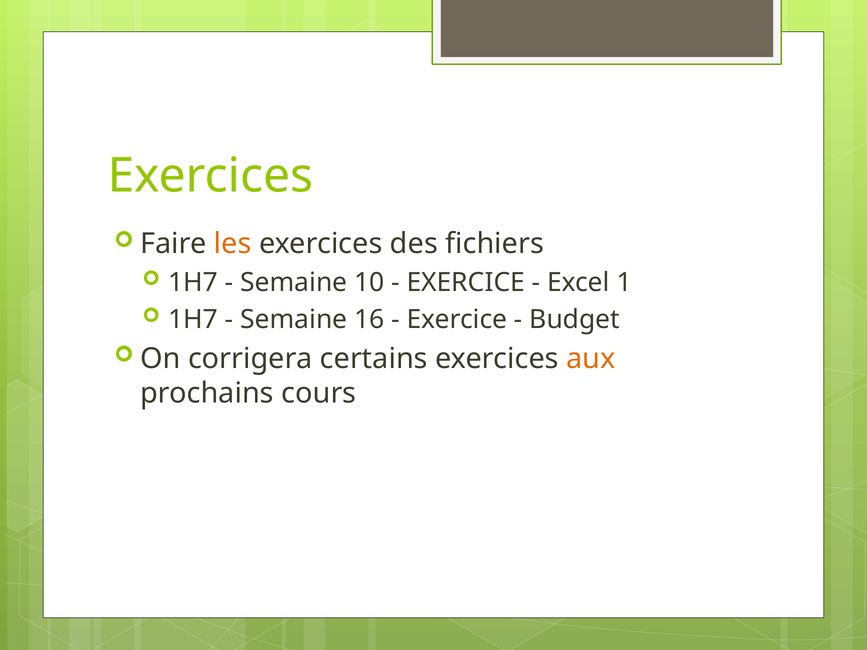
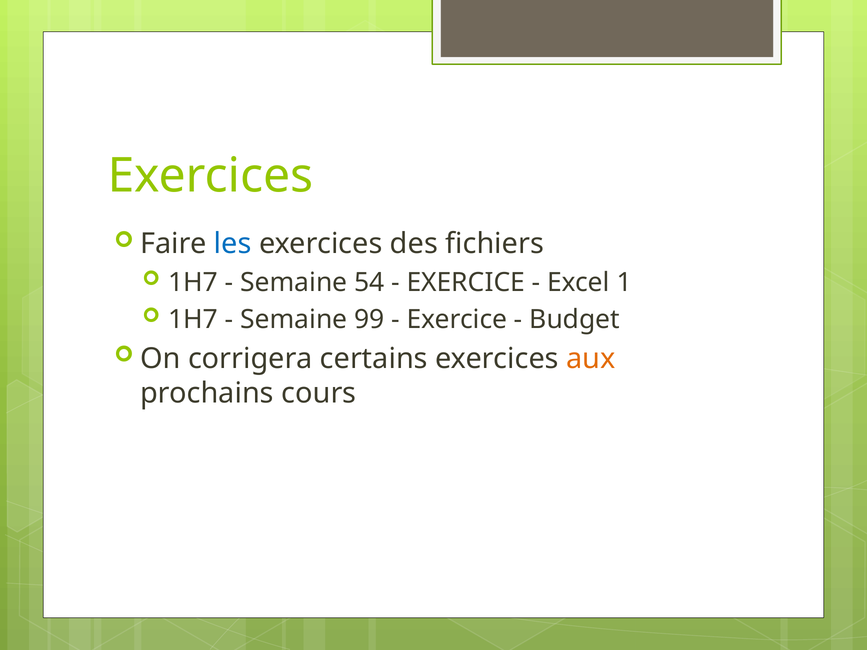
les colour: orange -> blue
10: 10 -> 54
16: 16 -> 99
